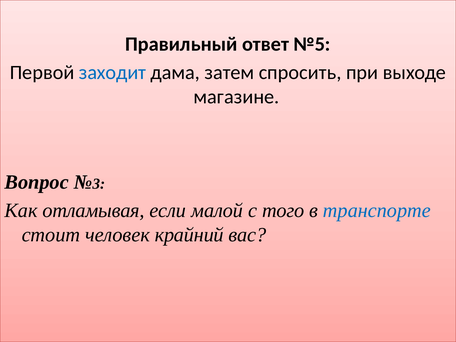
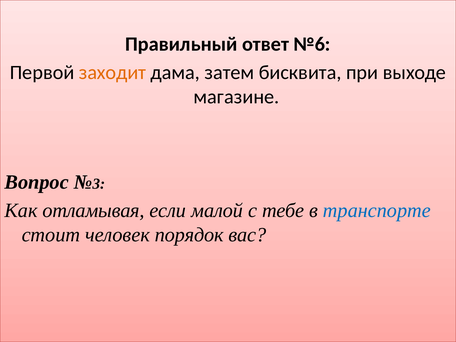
№5: №5 -> №6
заходит colour: blue -> orange
спросить: спросить -> бисквита
того: того -> тебе
крайний: крайний -> порядок
